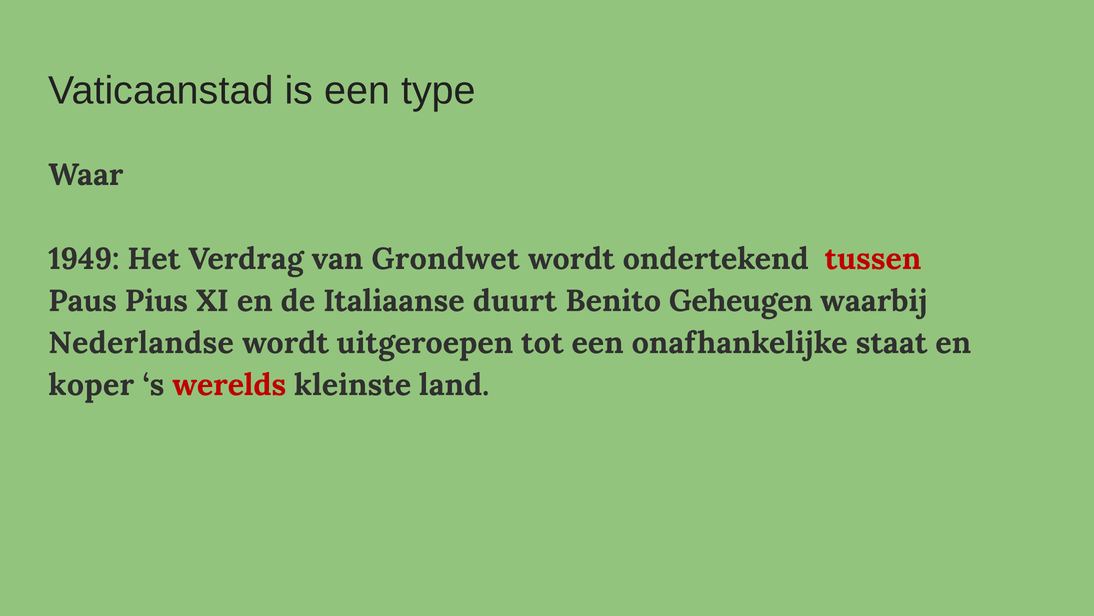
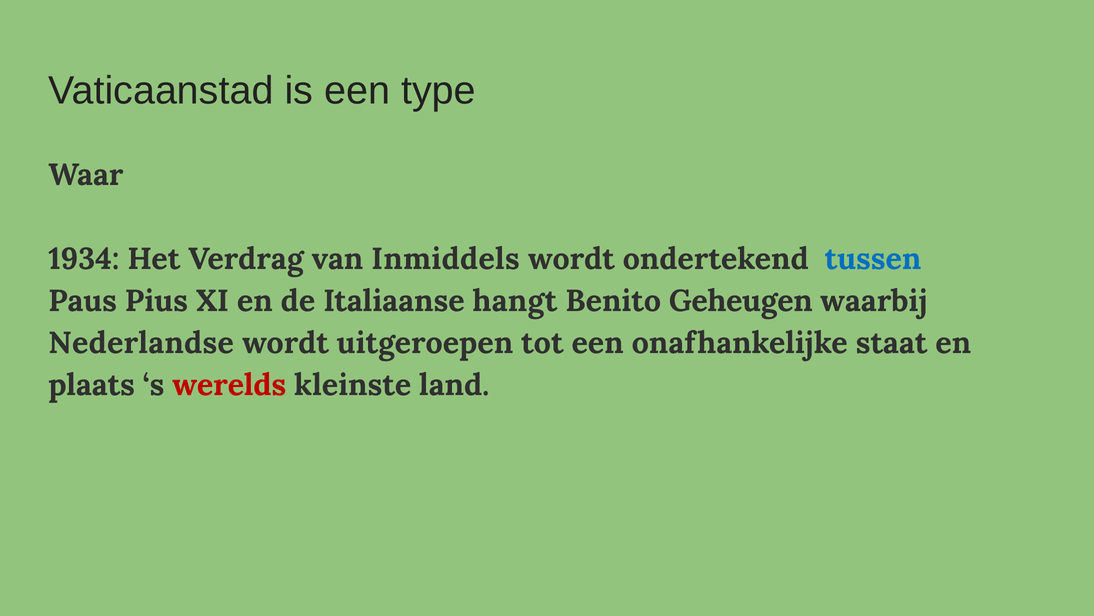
1949: 1949 -> 1934
Grondwet: Grondwet -> Inmiddels
tussen colour: red -> blue
duurt: duurt -> hangt
koper: koper -> plaats
